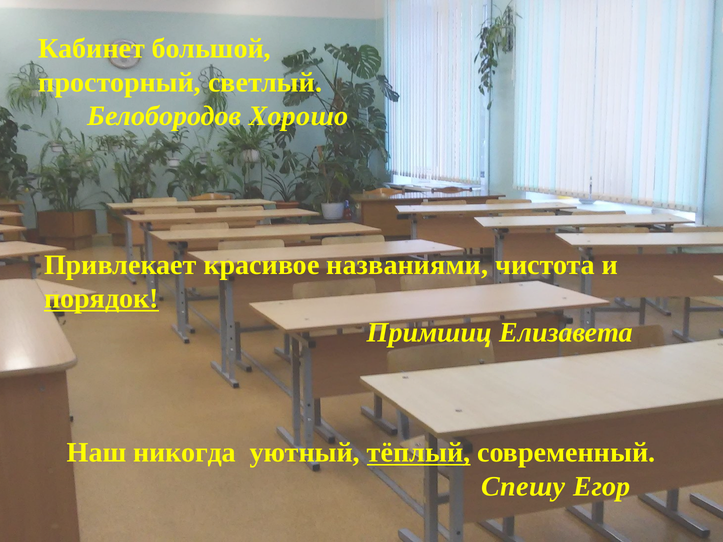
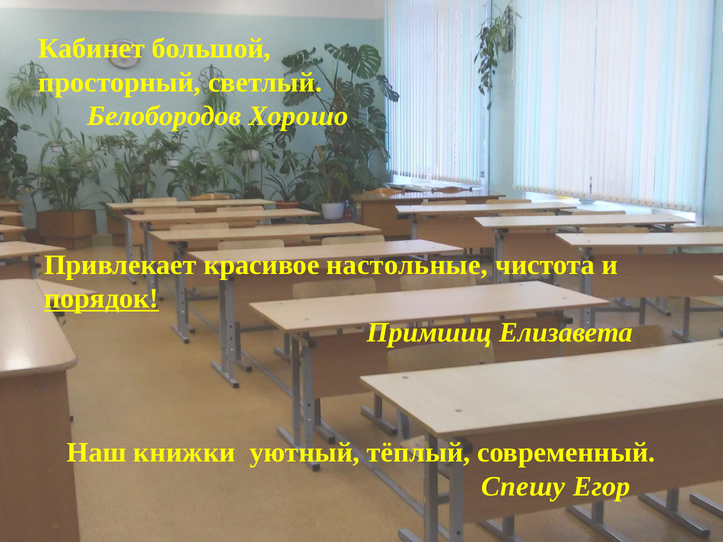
названиями: названиями -> настольные
никогда: никогда -> книжки
тёплый underline: present -> none
